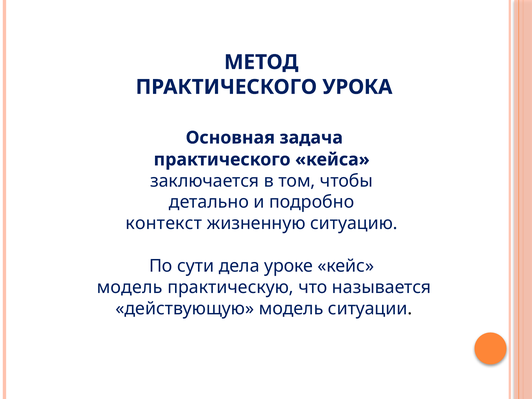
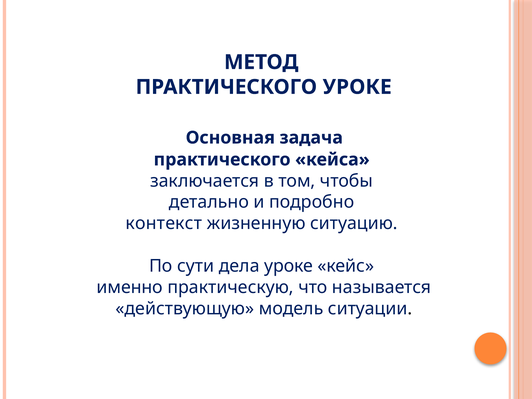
ПРАКТИЧЕСКОГО УРОКА: УРОКА -> УРОКЕ
модель at (130, 287): модель -> именно
